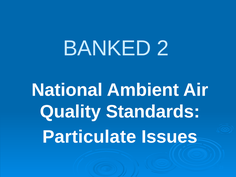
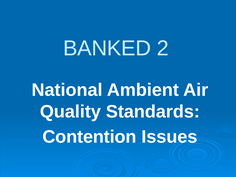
Particulate: Particulate -> Contention
